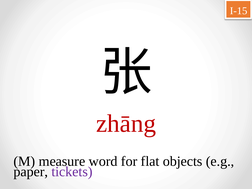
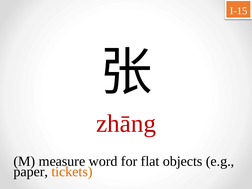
tickets colour: purple -> orange
